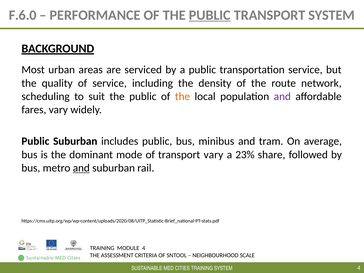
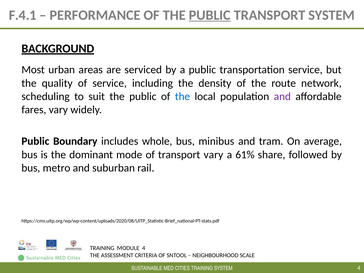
F.6.0: F.6.0 -> F.4.1
the at (182, 96) colour: orange -> blue
Public Suburban: Suburban -> Boundary
includes public: public -> whole
23%: 23% -> 61%
and at (81, 168) underline: present -> none
